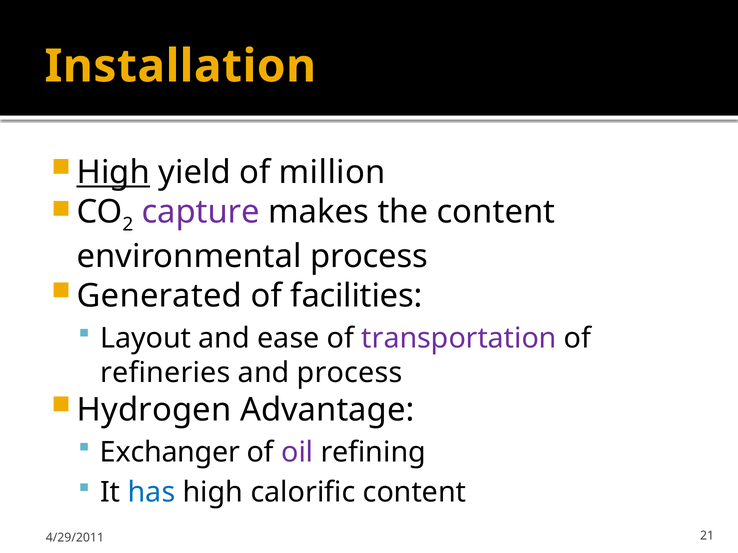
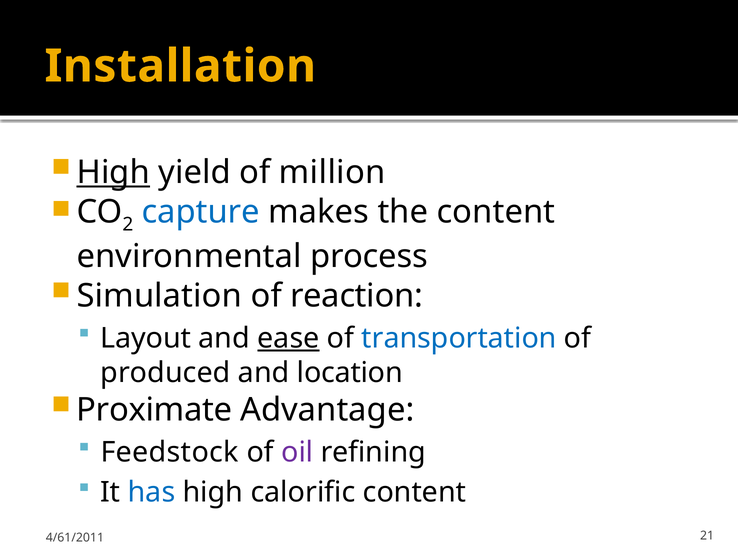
capture colour: purple -> blue
Generated: Generated -> Simulation
facilities: facilities -> reaction
ease underline: none -> present
transportation colour: purple -> blue
refineries: refineries -> produced
and process: process -> location
Hydrogen: Hydrogen -> Proximate
Exchanger: Exchanger -> Feedstock
4/29/2011: 4/29/2011 -> 4/61/2011
